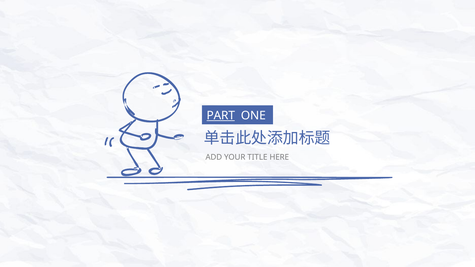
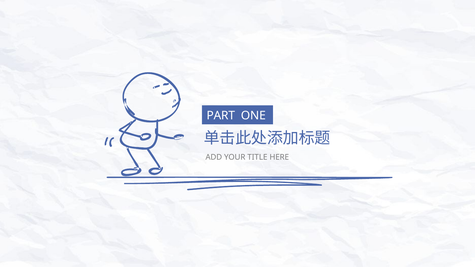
PART underline: present -> none
